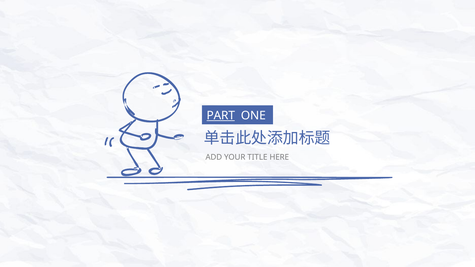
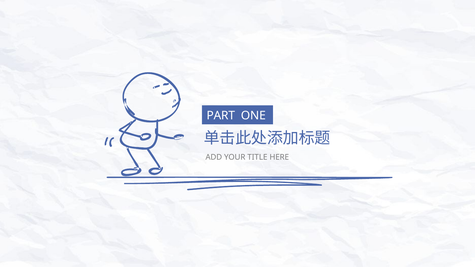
PART underline: present -> none
